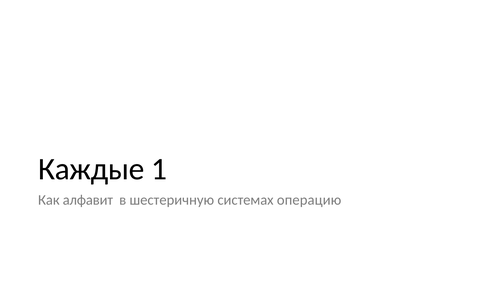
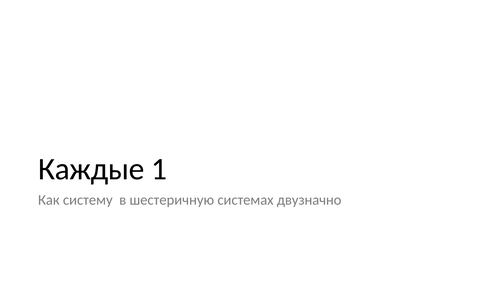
алфавит: алфавит -> систему
операцию: операцию -> двузначно
